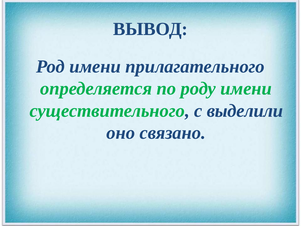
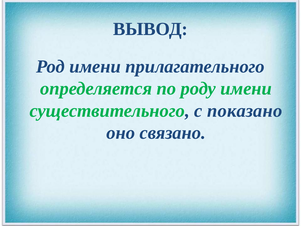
выделили: выделили -> показано
